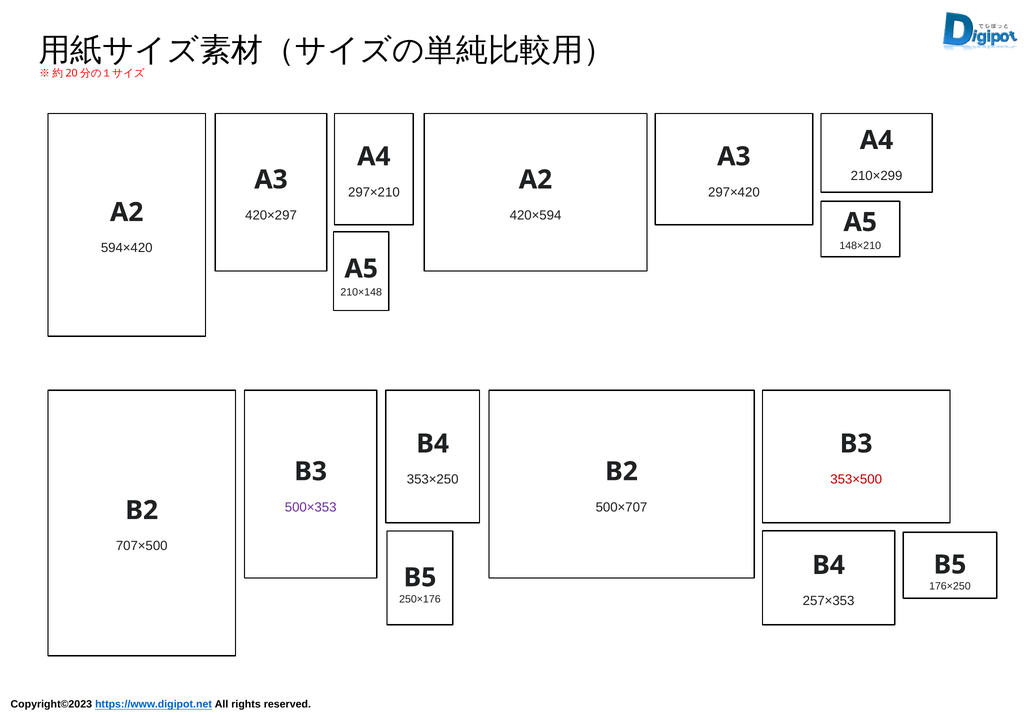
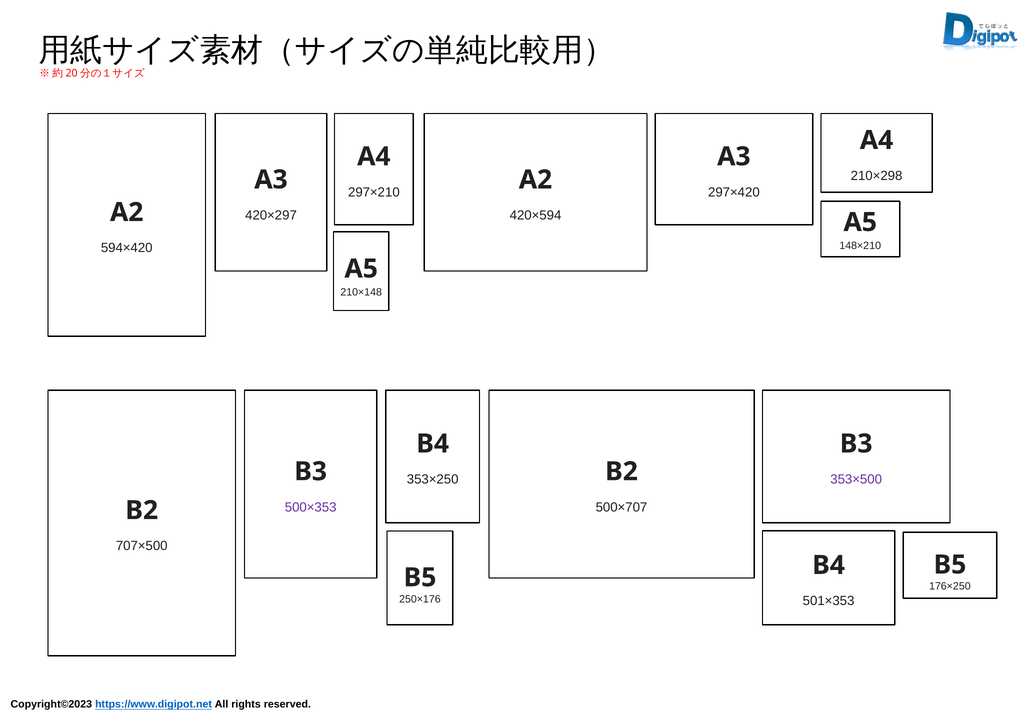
210×299: 210×299 -> 210×298
353×500 colour: red -> purple
257×353: 257×353 -> 501×353
